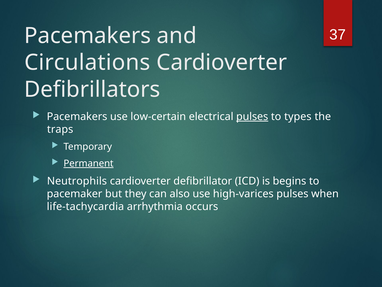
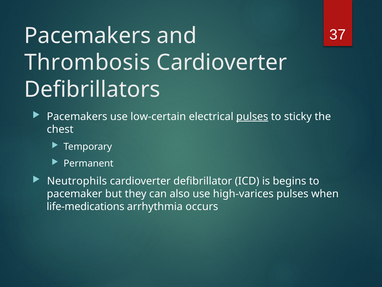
Circulations: Circulations -> Thrombosis
types: types -> sticky
traps: traps -> chest
Permanent underline: present -> none
life-tachycardia: life-tachycardia -> life-medications
